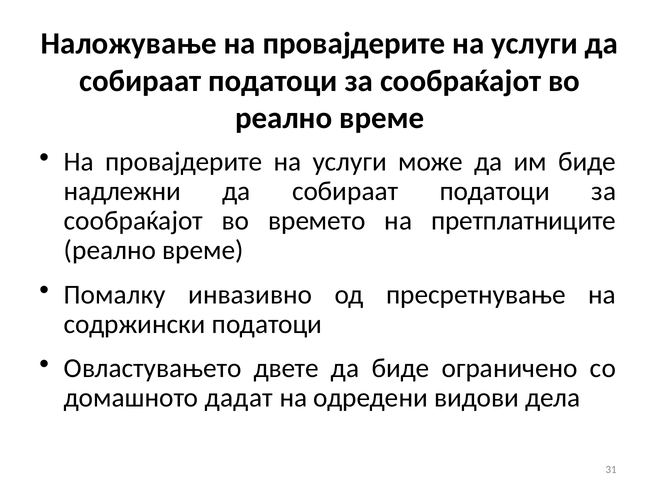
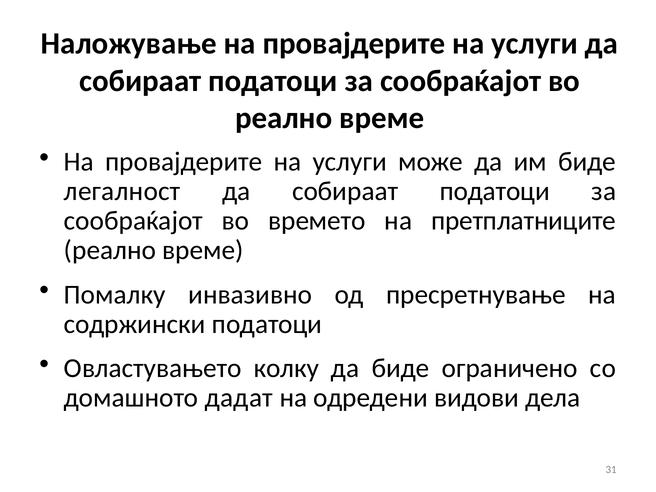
надлежни: надлежни -> легалност
двете: двете -> колку
